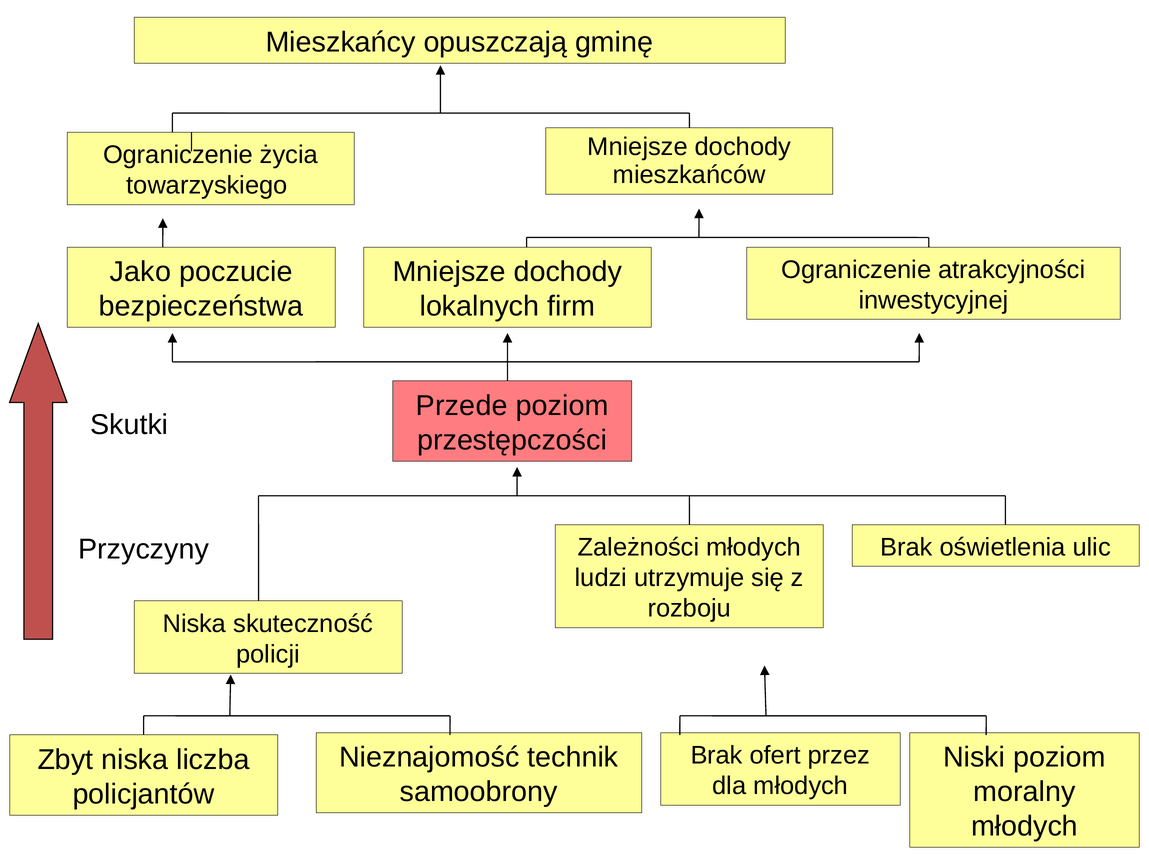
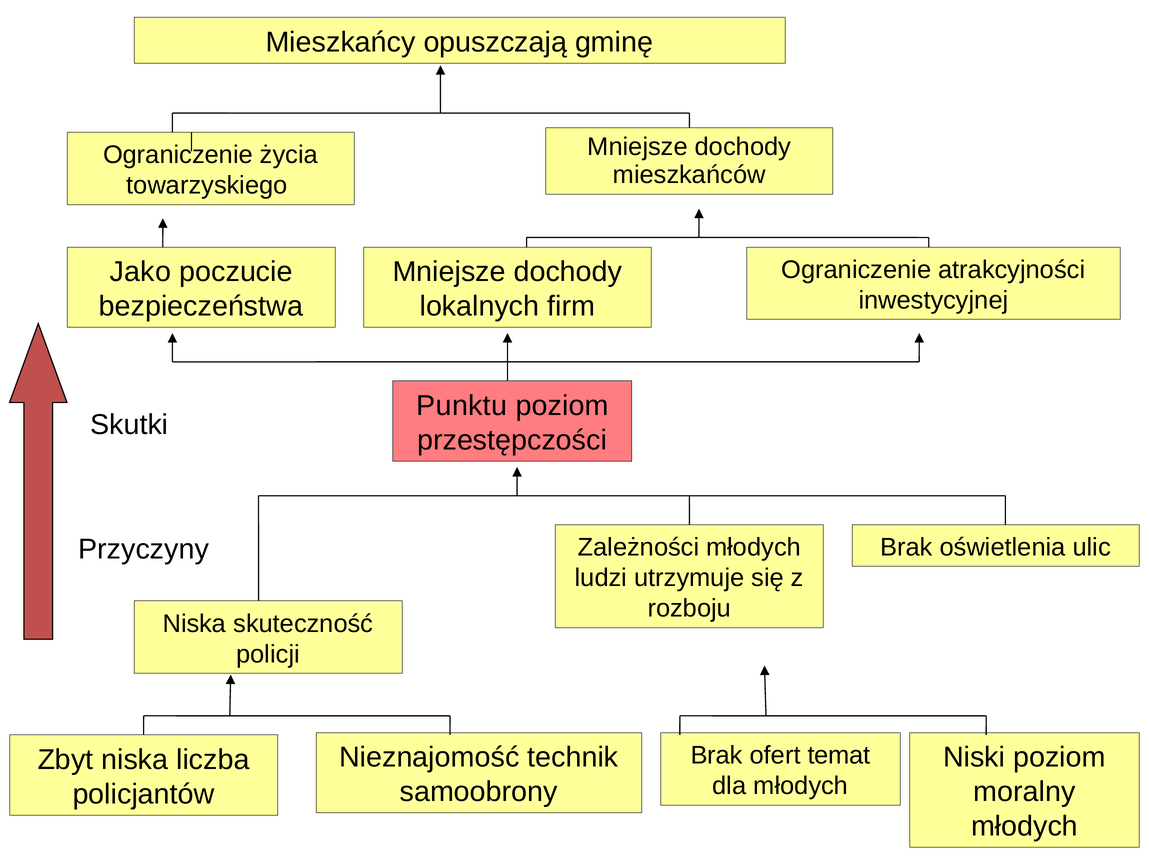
Przede: Przede -> Punktu
przez: przez -> temat
